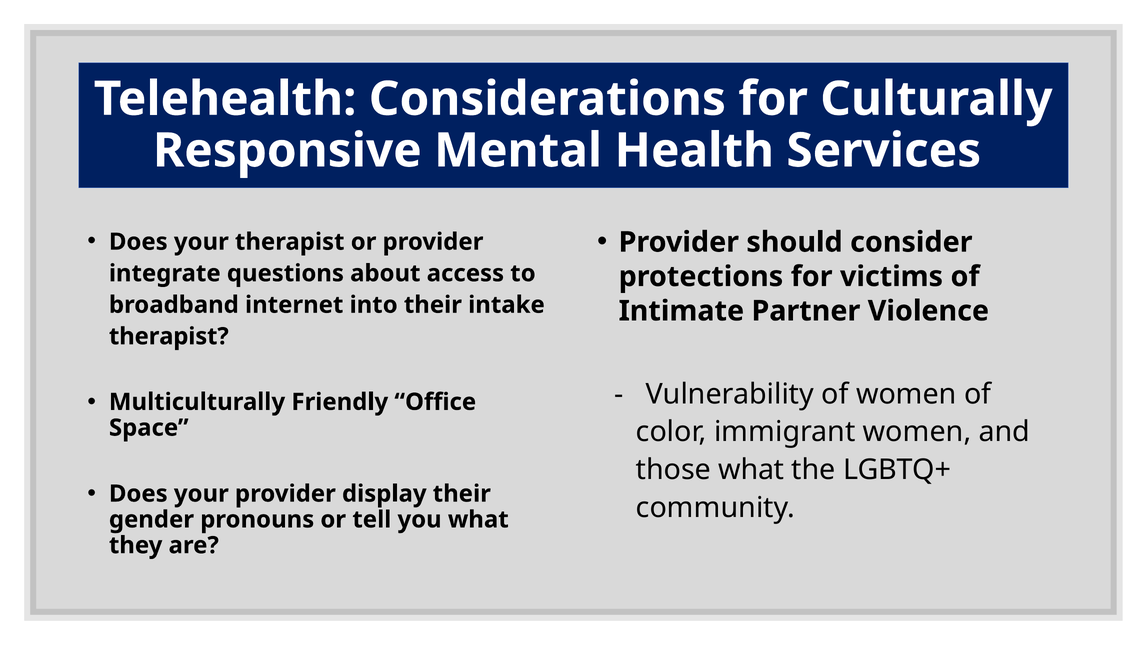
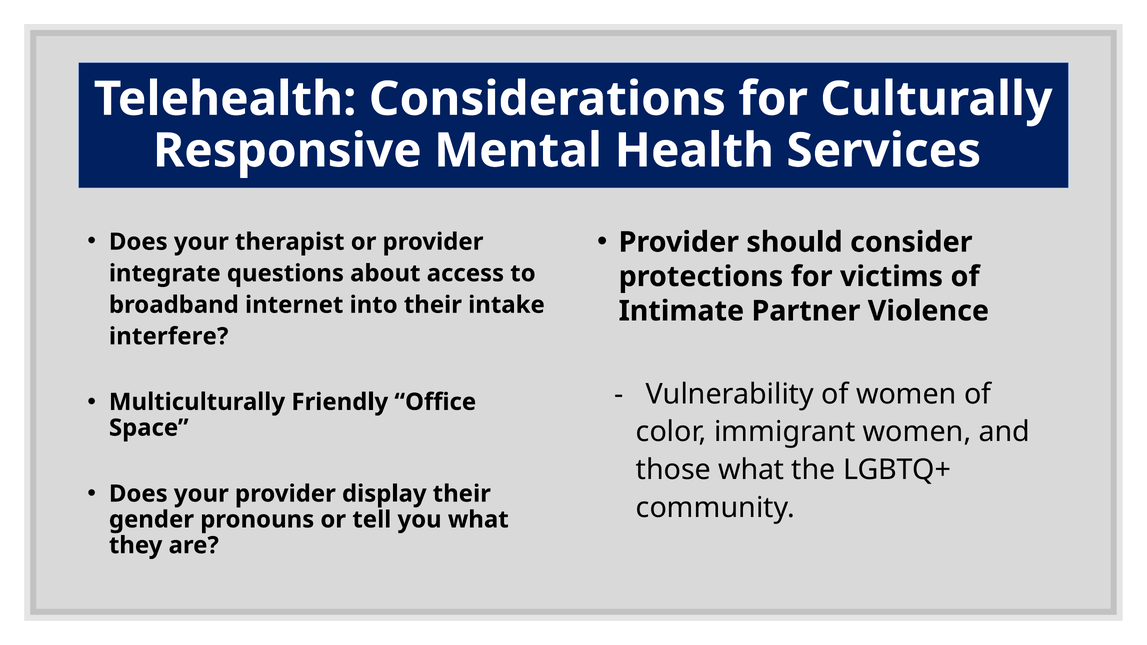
therapist at (169, 337): therapist -> interfere
